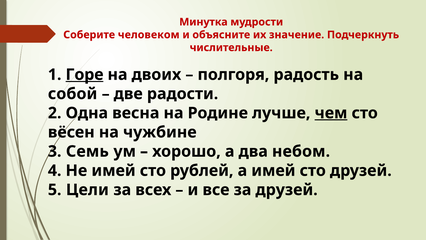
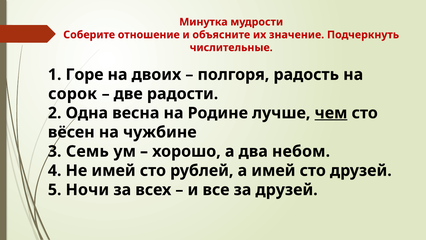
человеком: человеком -> отношение
Горе underline: present -> none
собой: собой -> сорок
Цели: Цели -> Ночи
